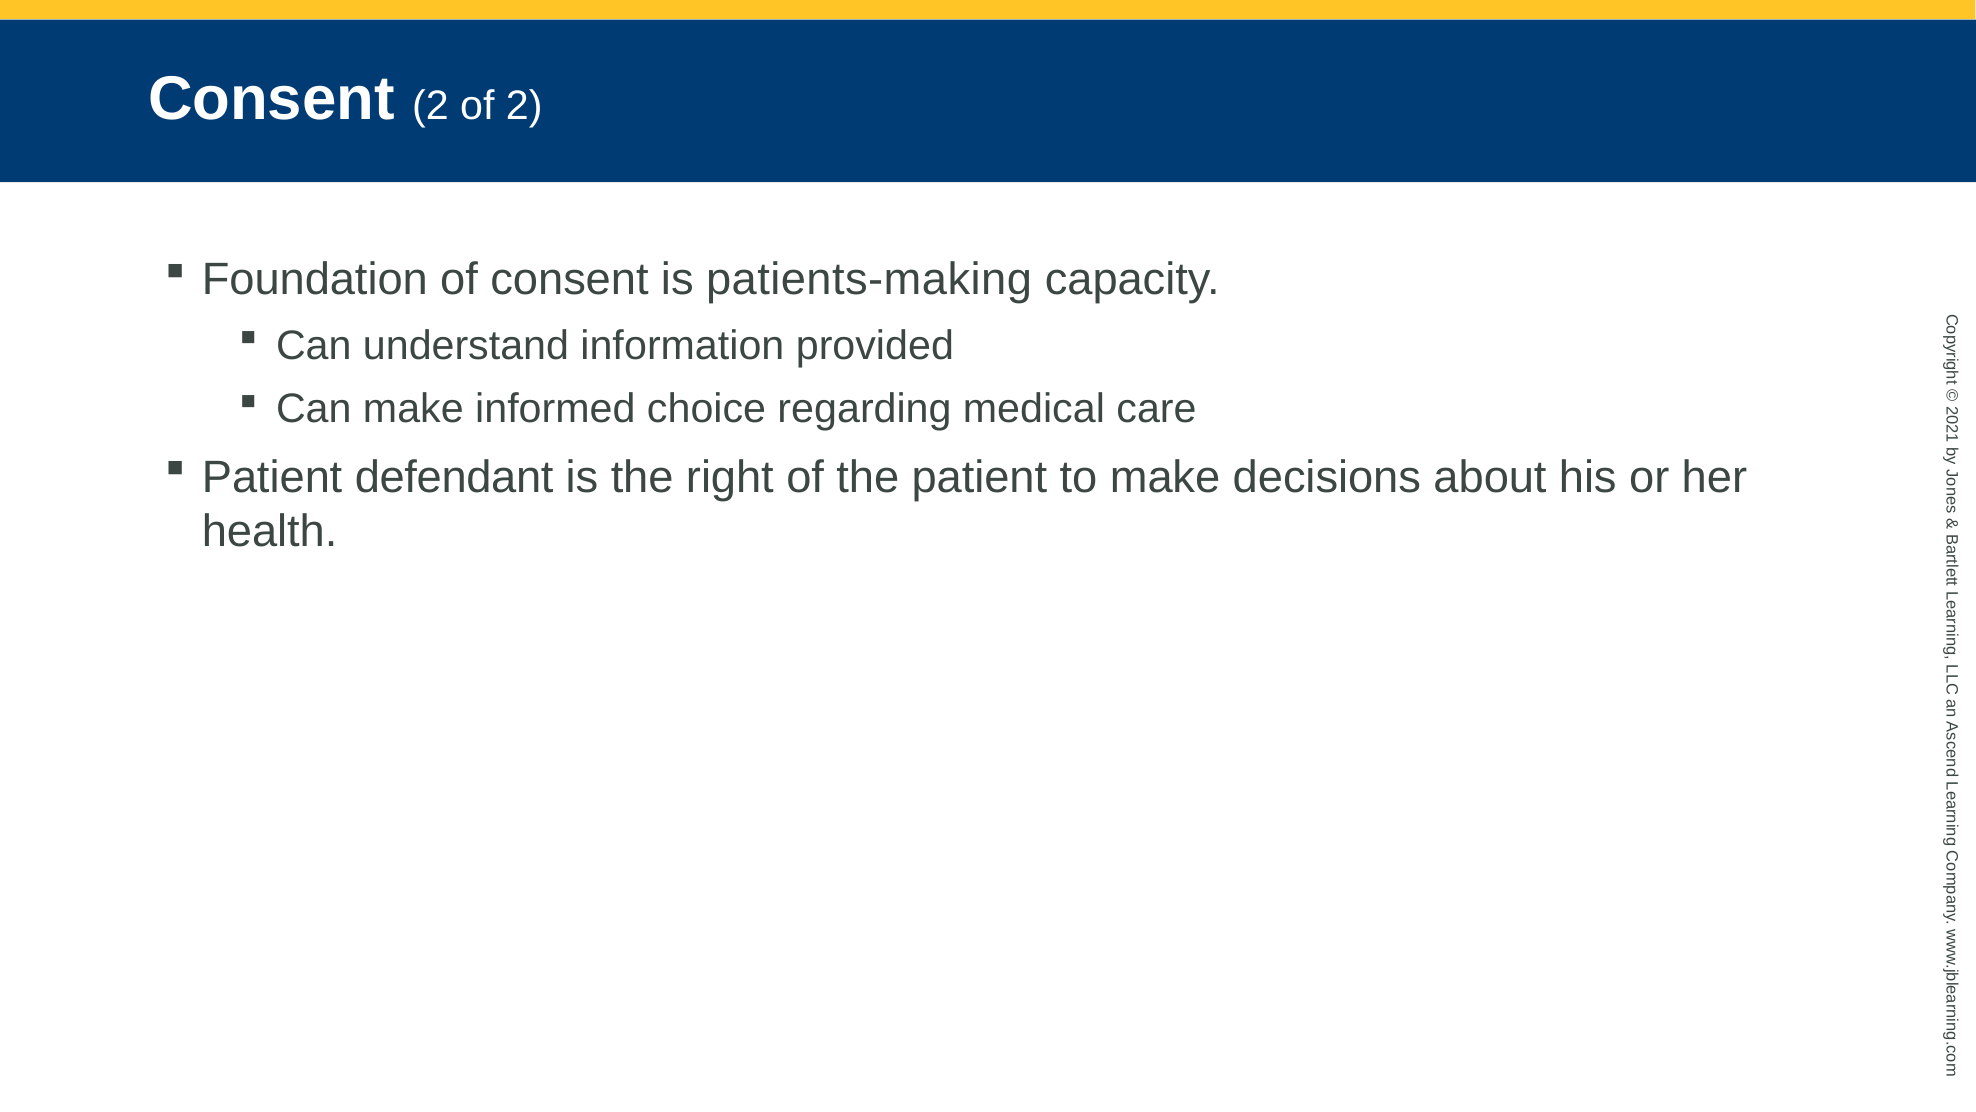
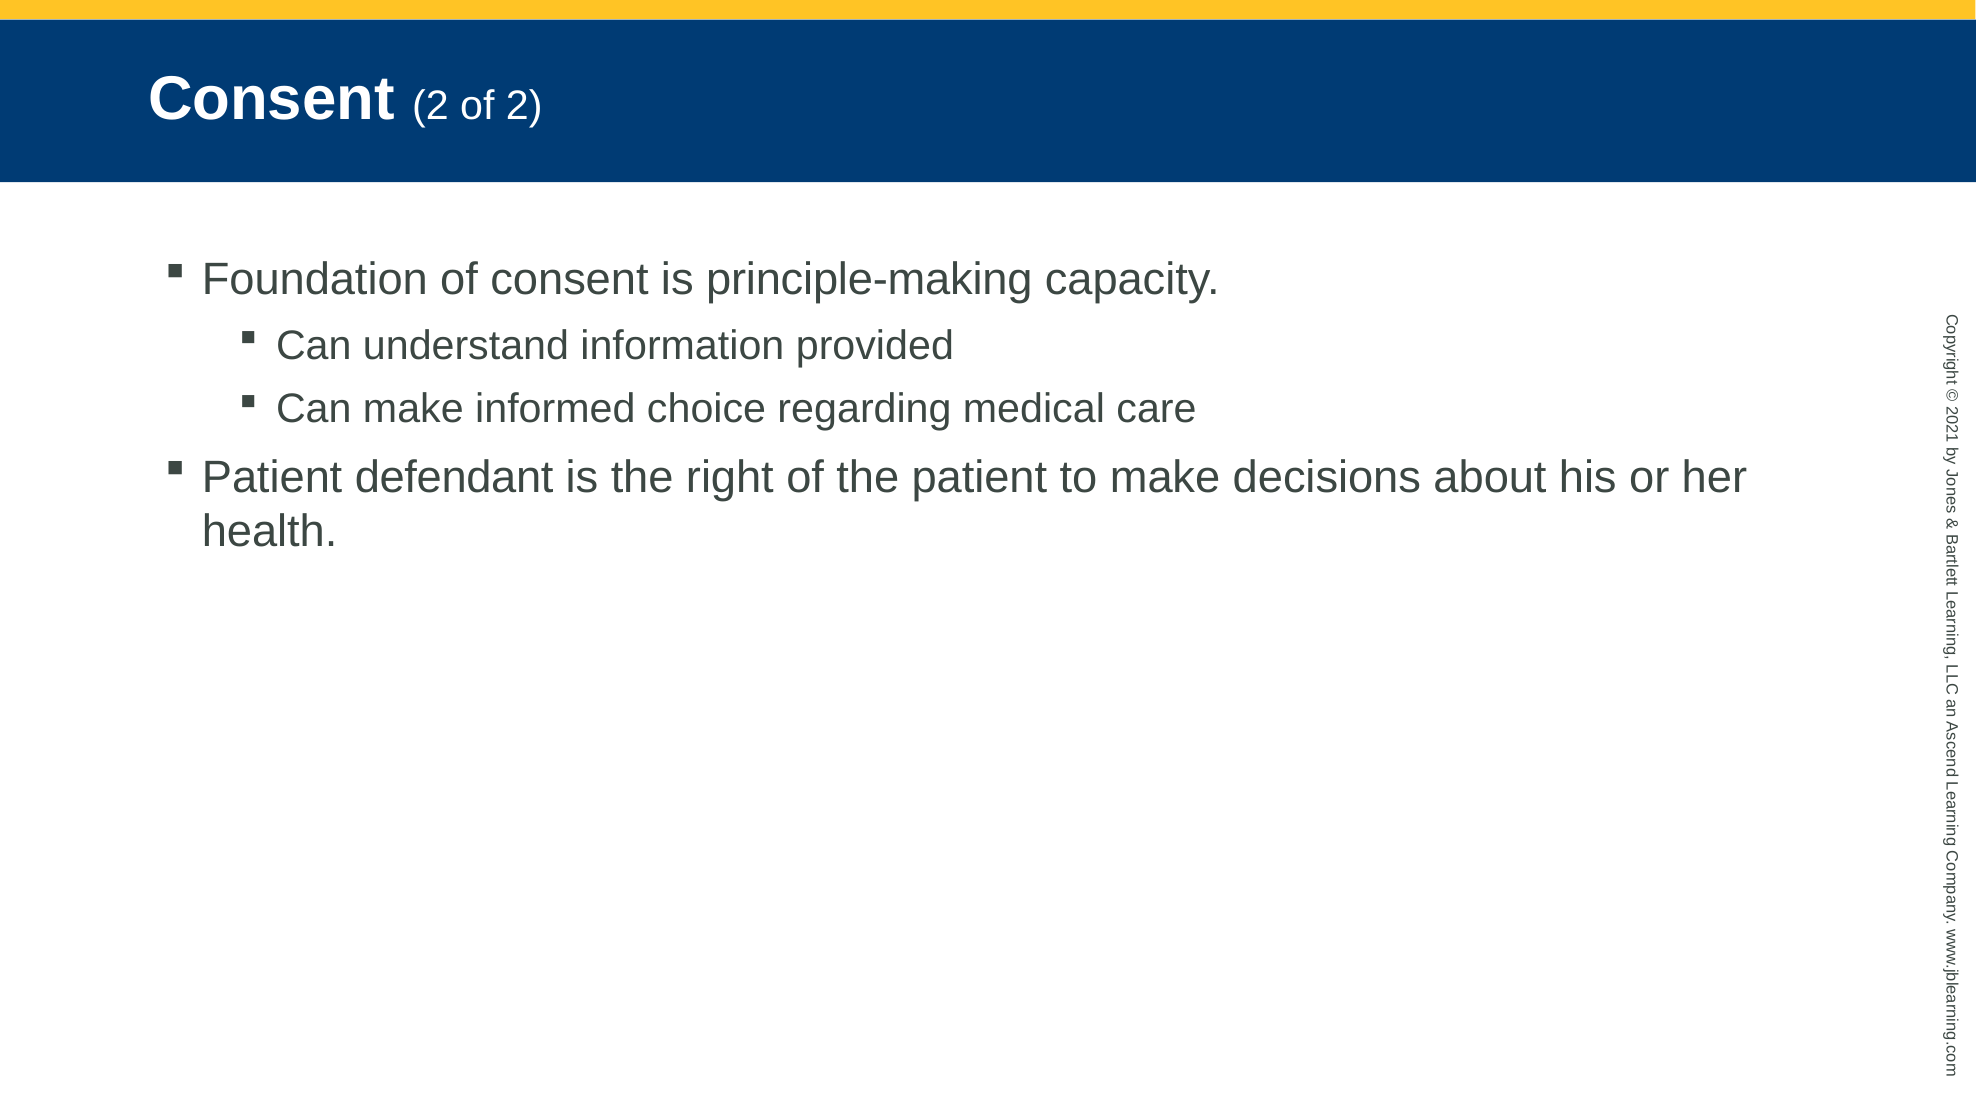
patients-making: patients-making -> principle-making
